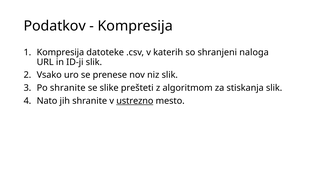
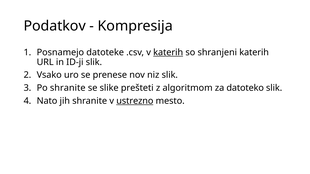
Kompresija at (60, 52): Kompresija -> Posnamejo
katerih at (168, 52) underline: none -> present
shranjeni naloga: naloga -> katerih
stiskanja: stiskanja -> datoteko
